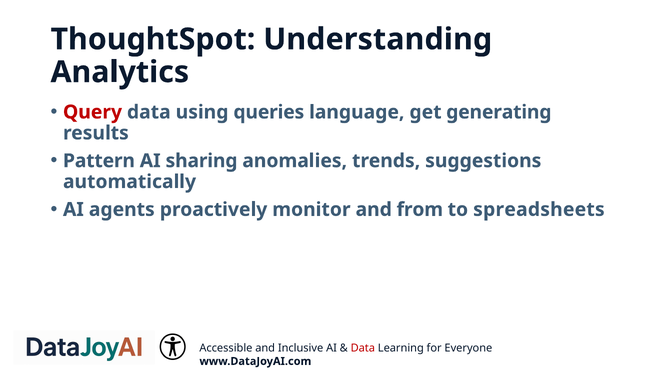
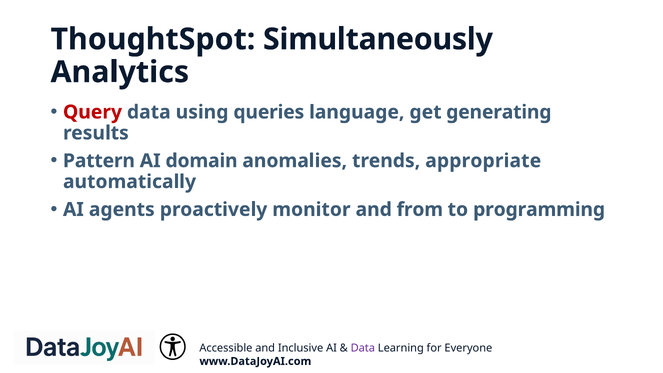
Understanding: Understanding -> Simultaneously
sharing: sharing -> domain
suggestions: suggestions -> appropriate
spreadsheets: spreadsheets -> programming
Data at (363, 348) colour: red -> purple
